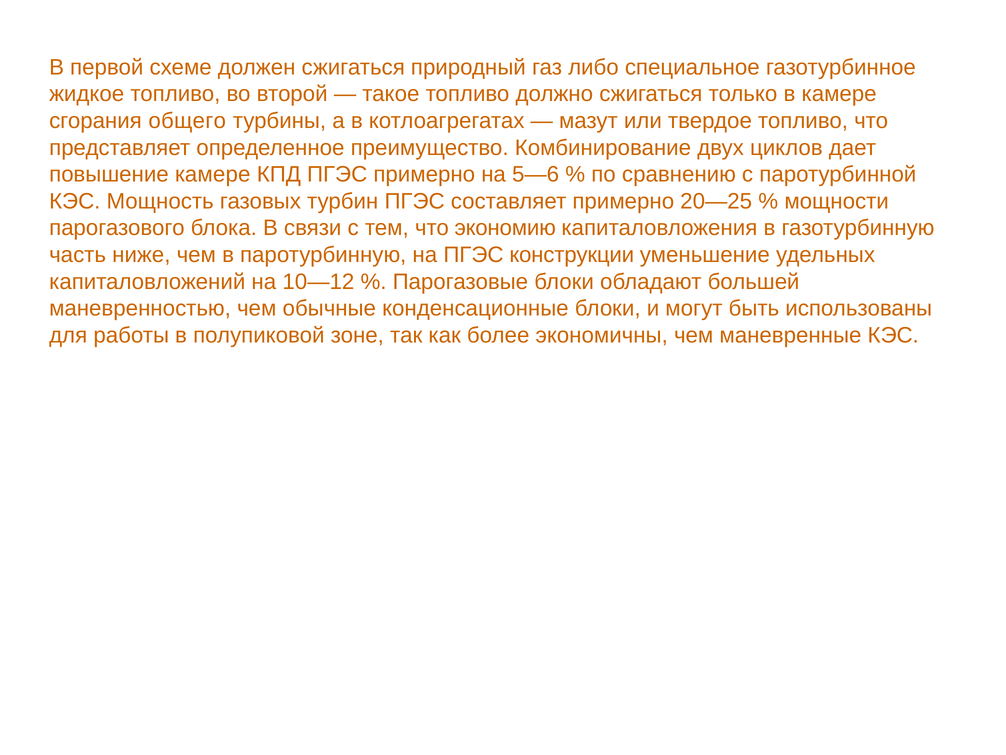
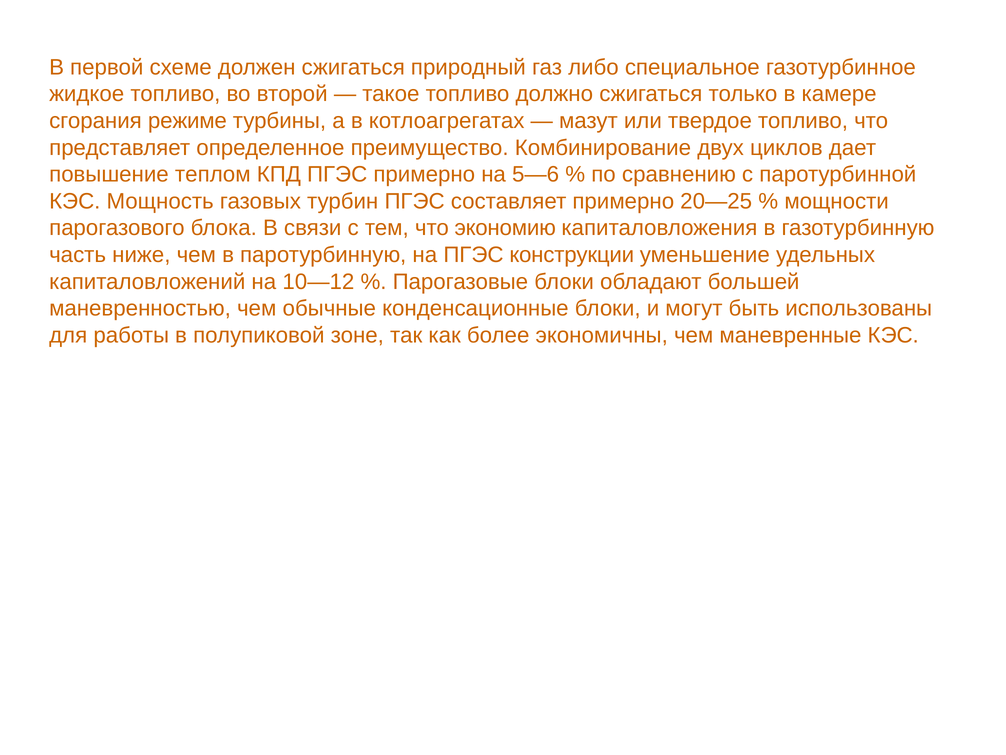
общего: общего -> режиме
повышение камере: камере -> теплом
